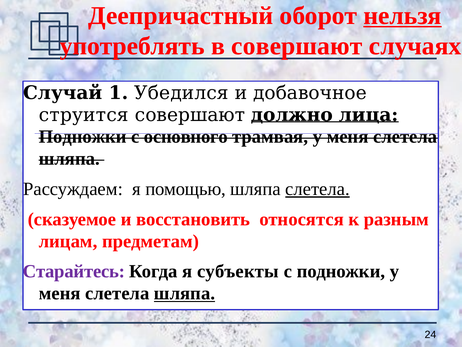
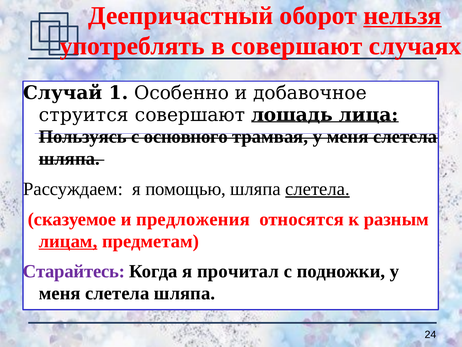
Убедился: Убедился -> Особенно
должно: должно -> лошадь
Подножки at (83, 137): Подножки -> Пользуясь
восстановить: восстановить -> предложения
лицам underline: none -> present
субъекты: субъекты -> прочитал
шляпа at (184, 293) underline: present -> none
